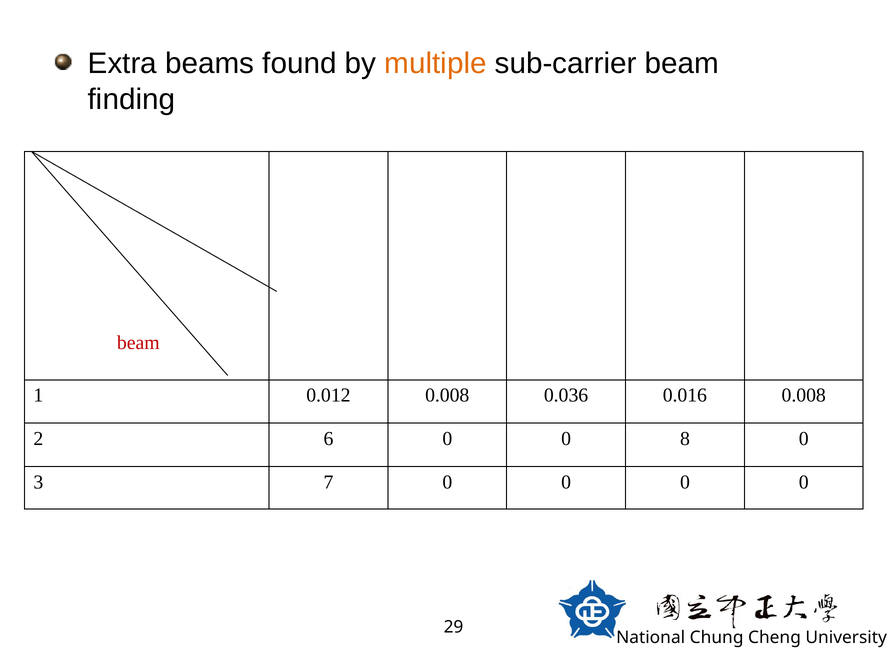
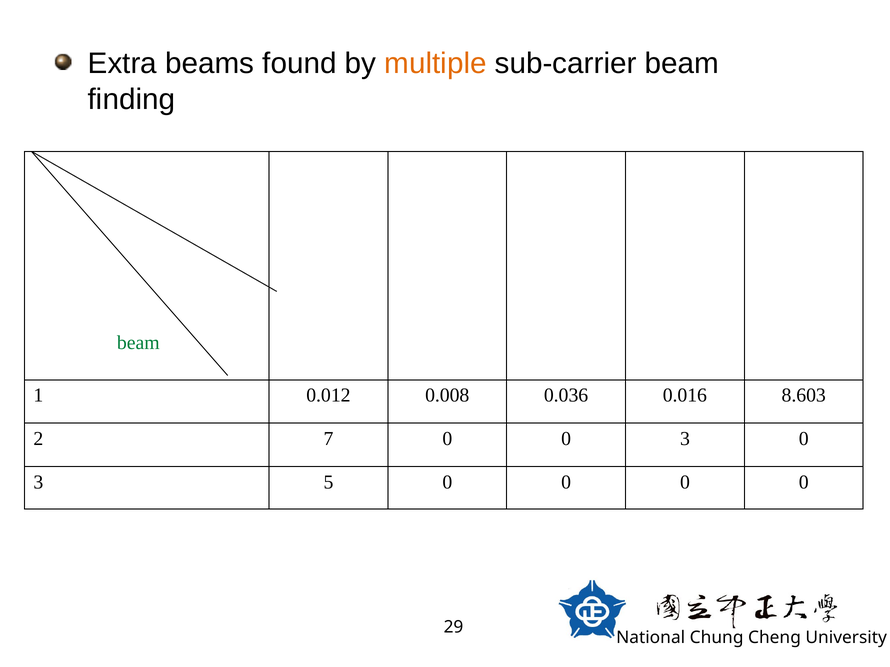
beam at (138, 343) colour: red -> green
0.016 0.008: 0.008 -> 8.603
6: 6 -> 7
0 0 8: 8 -> 3
3 7: 7 -> 5
